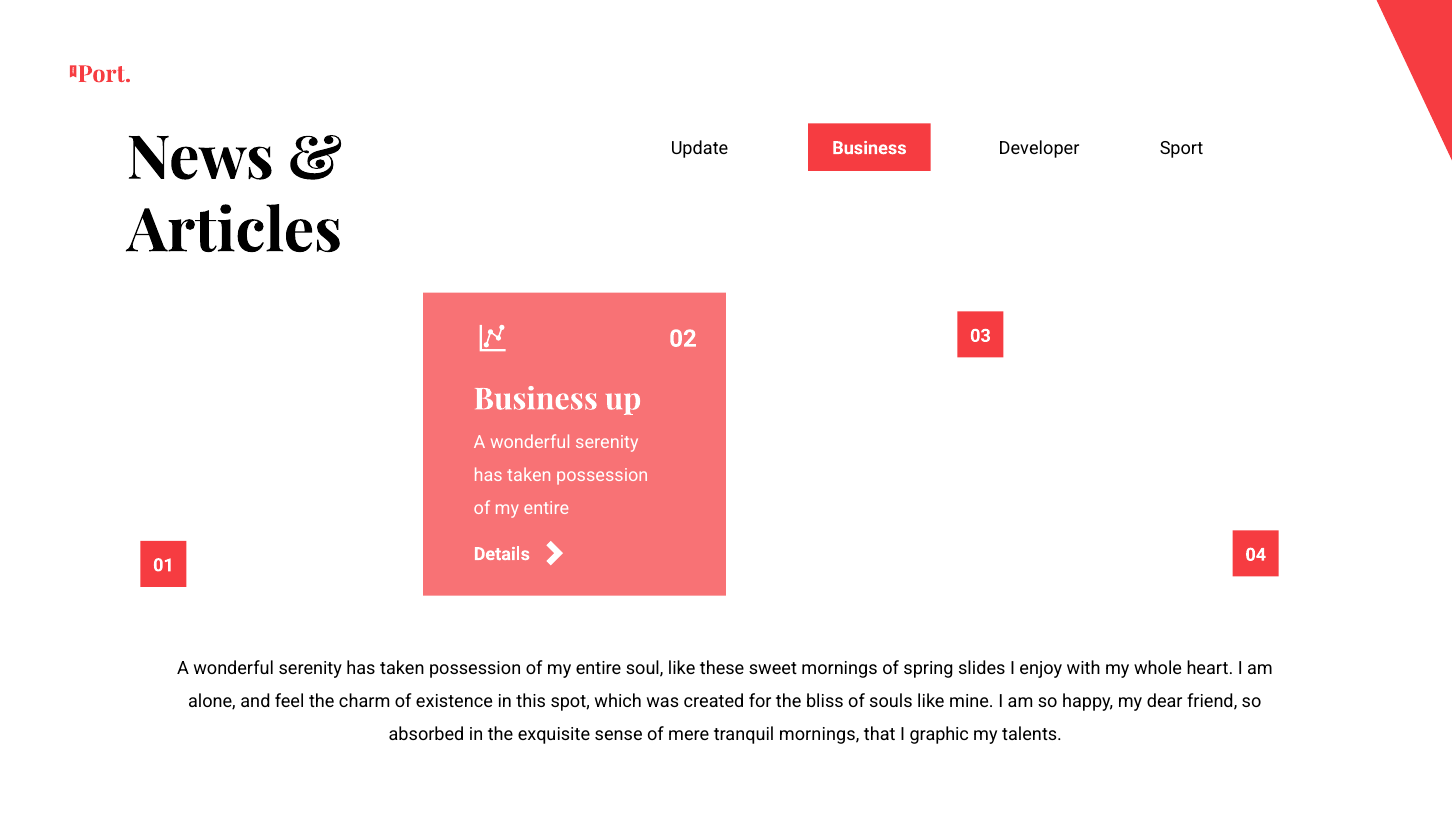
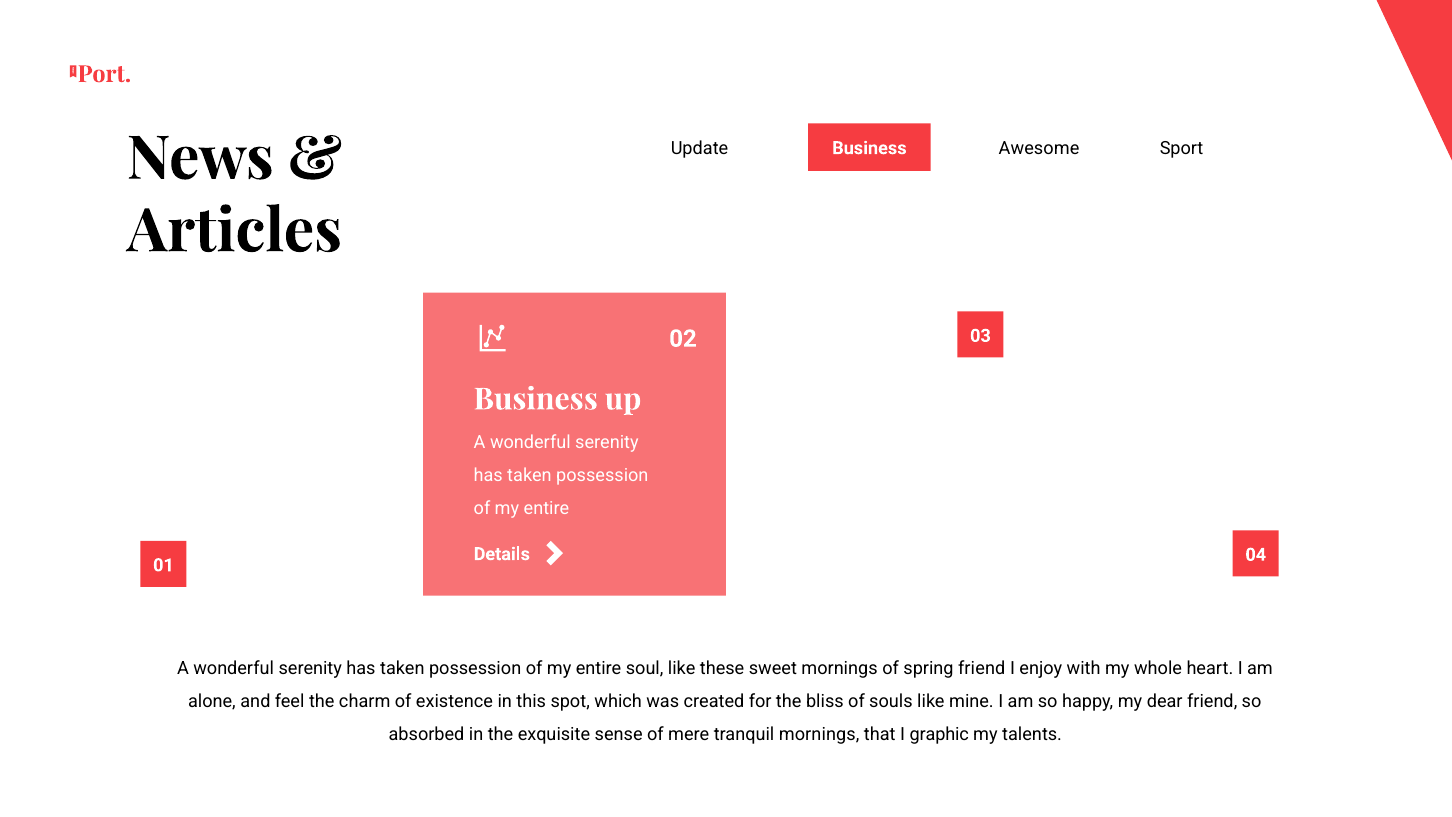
Developer: Developer -> Awesome
spring slides: slides -> friend
